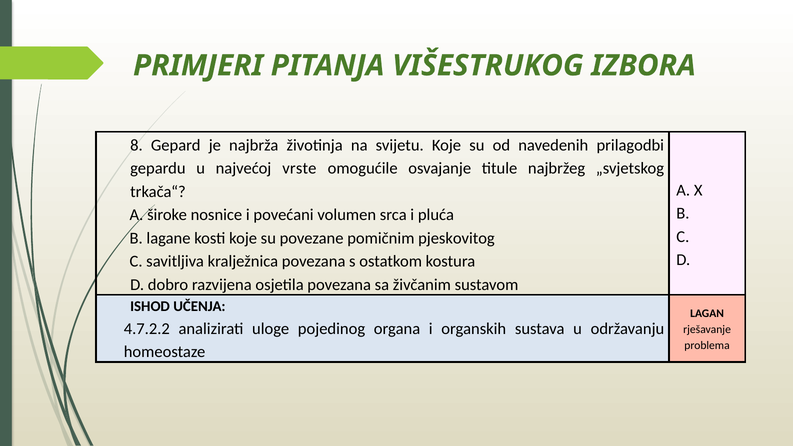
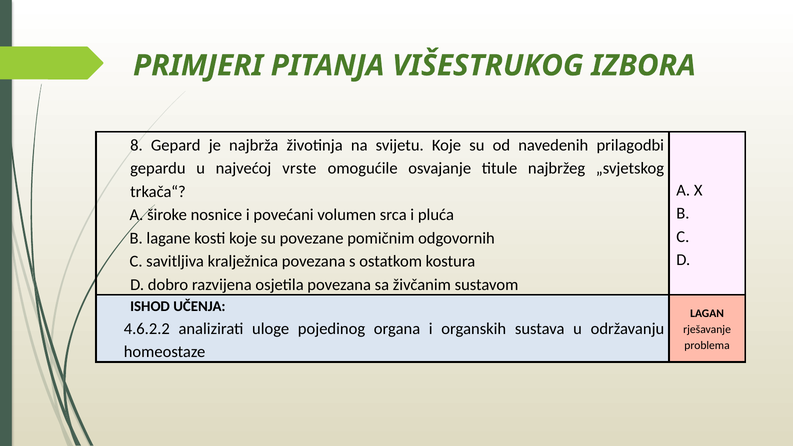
pjeskovitog: pjeskovitog -> odgovornih
4.7.2.2: 4.7.2.2 -> 4.6.2.2
